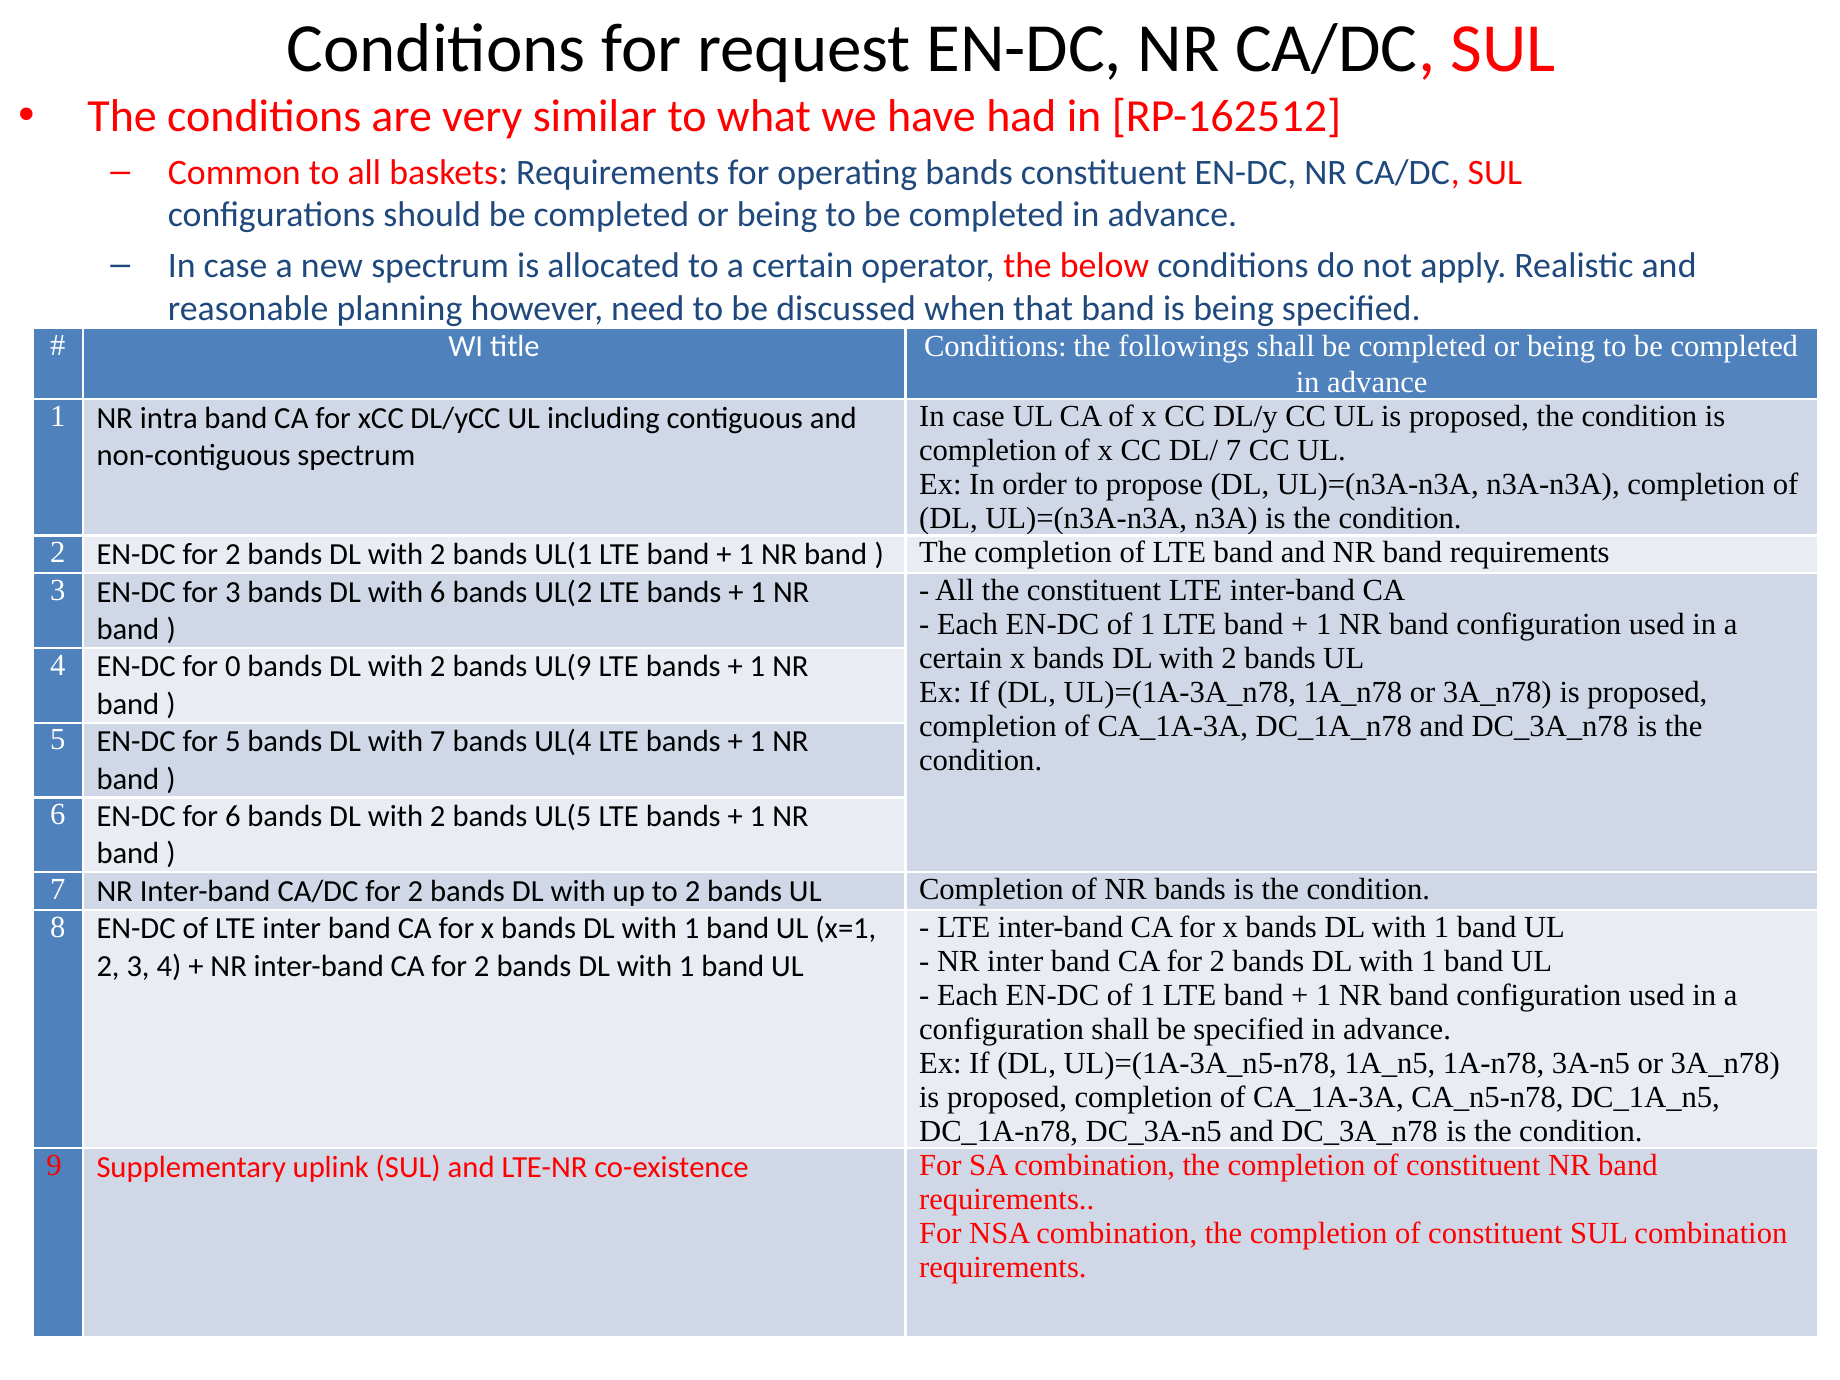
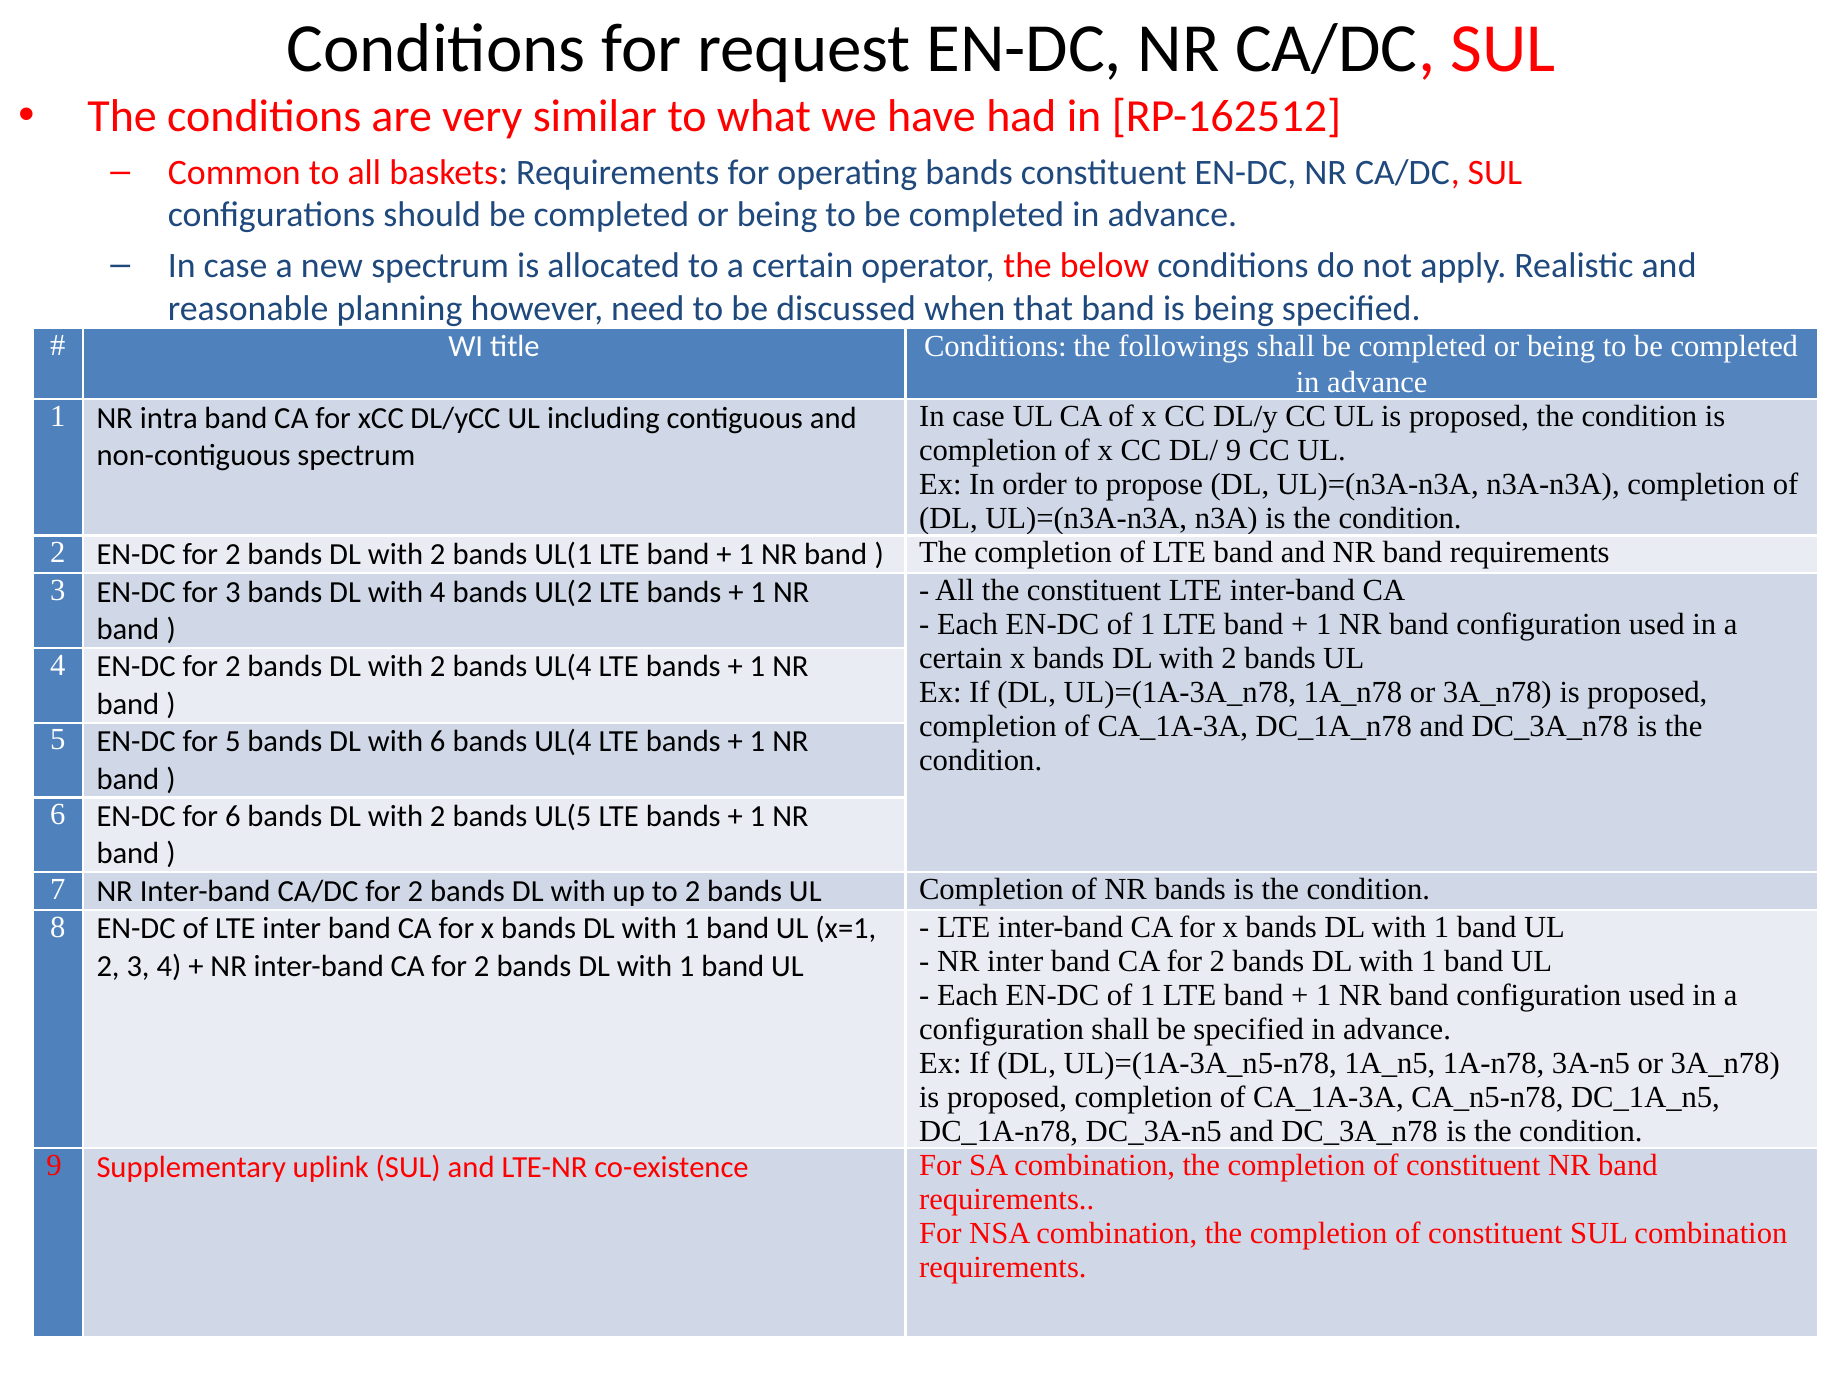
DL/ 7: 7 -> 9
with 6: 6 -> 4
4 EN-DC for 0: 0 -> 2
2 bands UL(9: UL(9 -> UL(4
with 7: 7 -> 6
